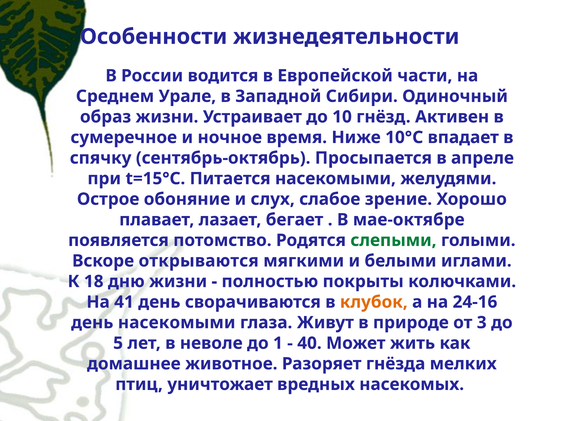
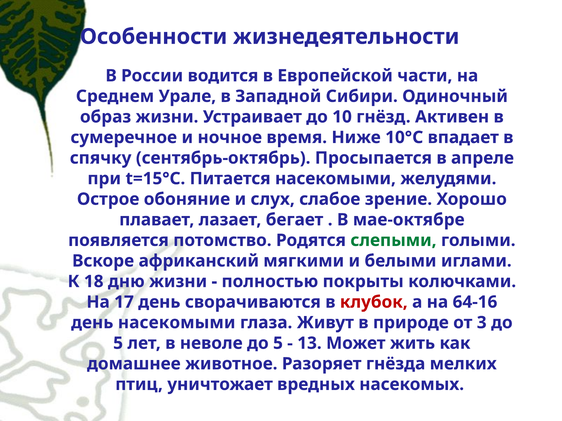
открываются: открываются -> африканский
41: 41 -> 17
клубок colour: orange -> red
24-16: 24-16 -> 64-16
неволе до 1: 1 -> 5
40: 40 -> 13
